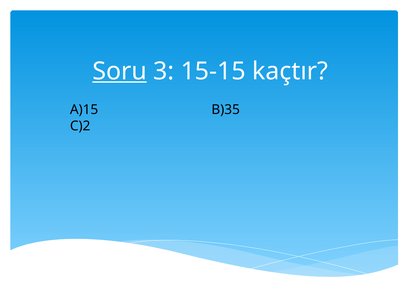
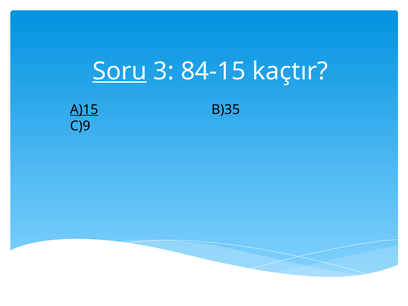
15-15: 15-15 -> 84-15
A)15 underline: none -> present
C)2: C)2 -> C)9
